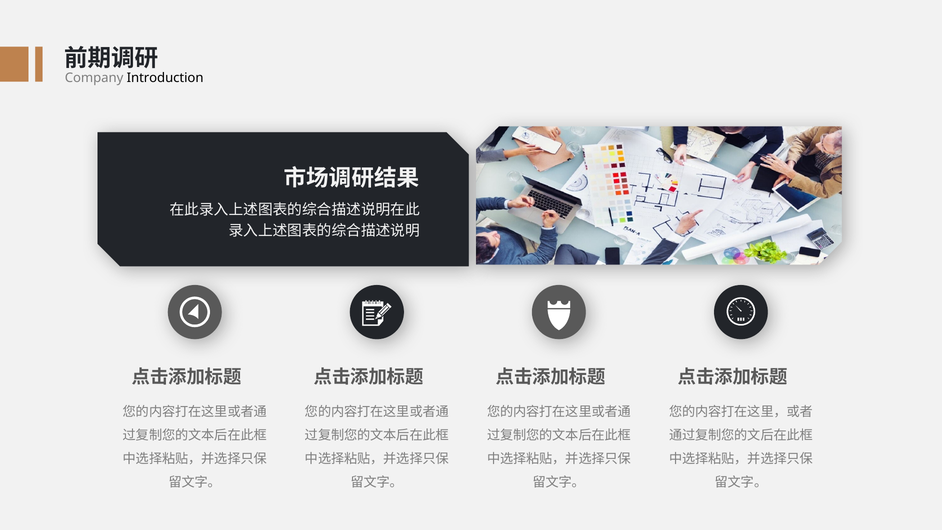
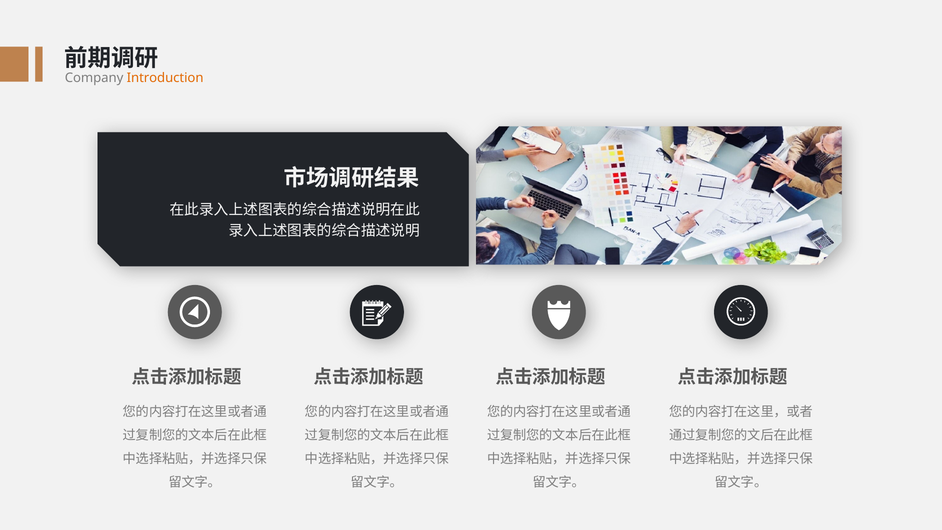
Introduction colour: black -> orange
